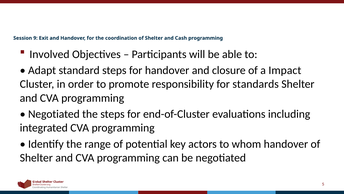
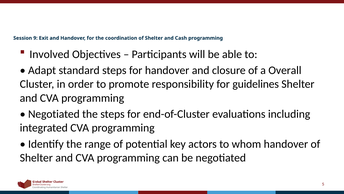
Impact: Impact -> Overall
standards: standards -> guidelines
